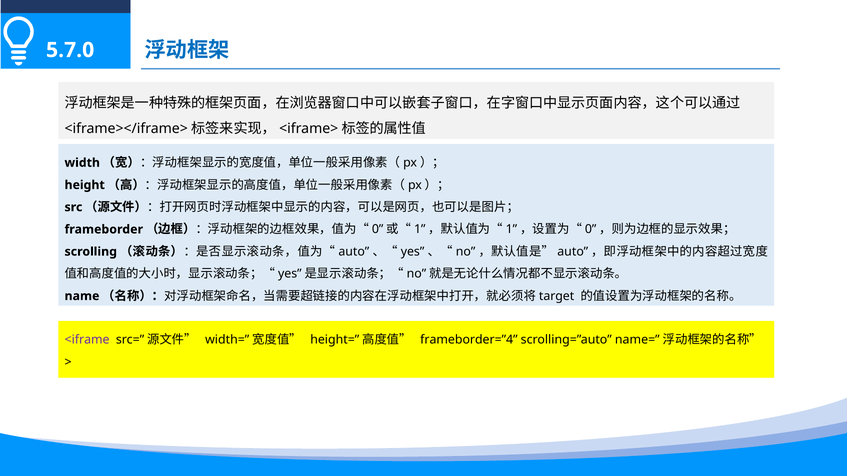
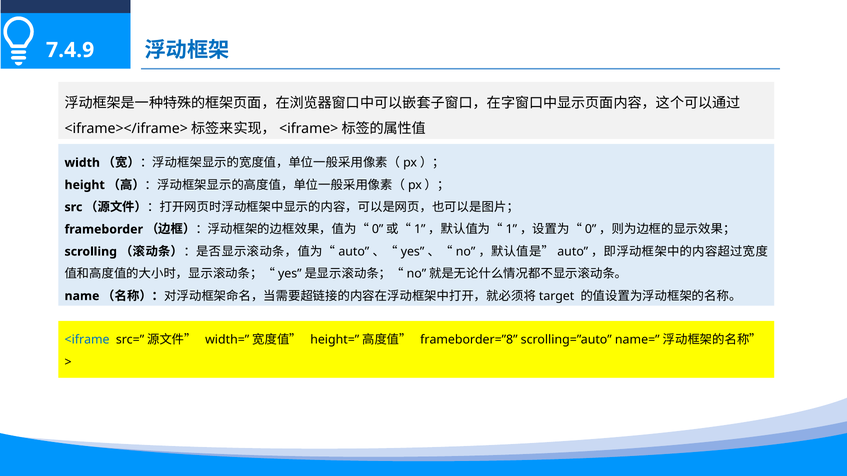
5.7.0: 5.7.0 -> 7.4.9
<iframe colour: purple -> blue
frameborder=”4: frameborder=”4 -> frameborder=”8
